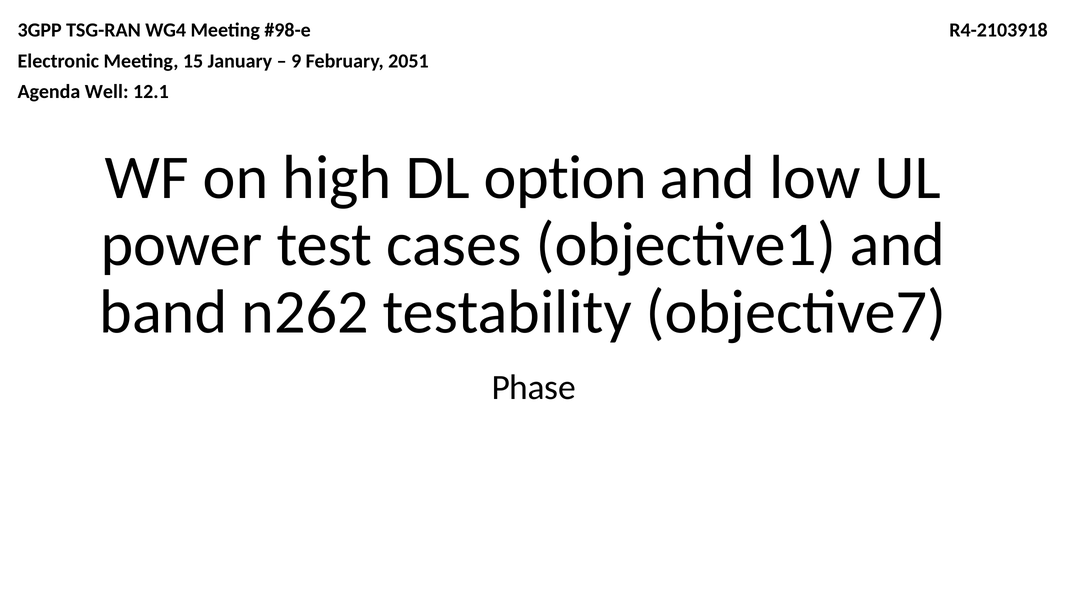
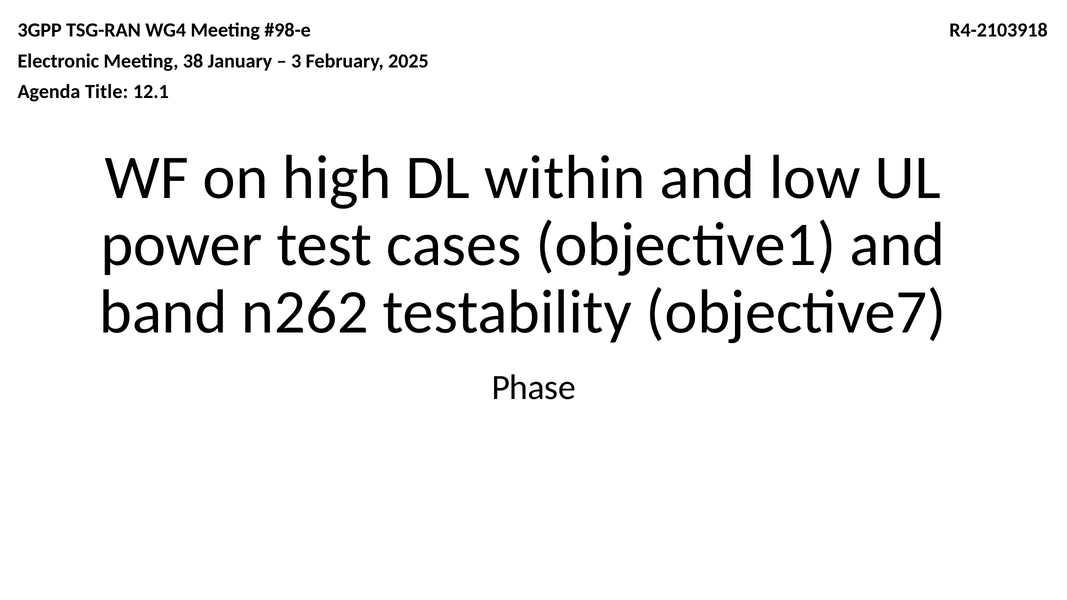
15: 15 -> 38
9: 9 -> 3
2051: 2051 -> 2025
Well: Well -> Title
option: option -> within
